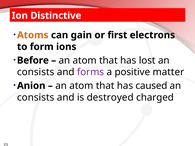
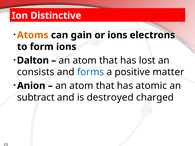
or first: first -> ions
Before: Before -> Dalton
forms colour: purple -> blue
caused: caused -> atomic
consists at (36, 98): consists -> subtract
